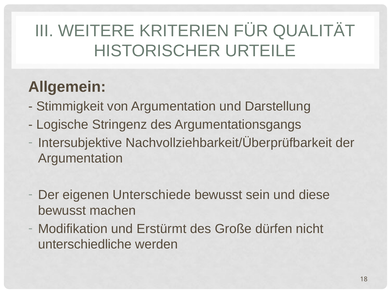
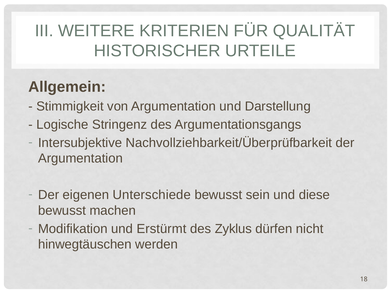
Große: Große -> Zyklus
unterschiedliche: unterschiedliche -> hinwegtäuschen
